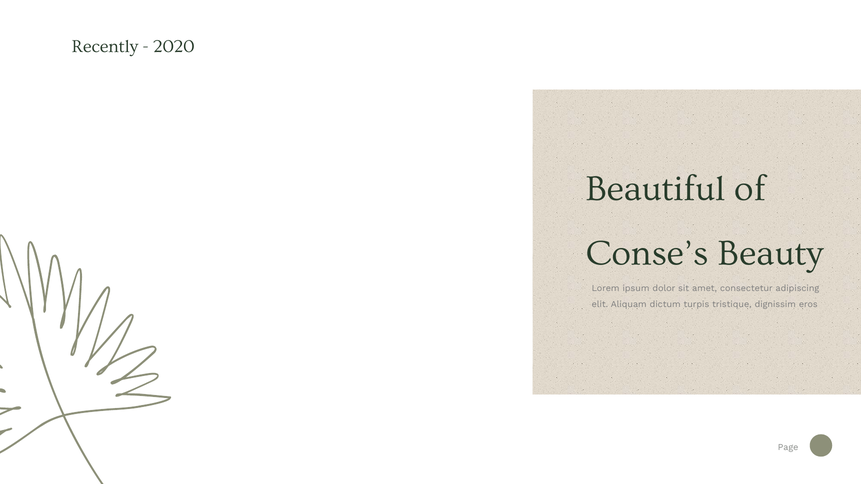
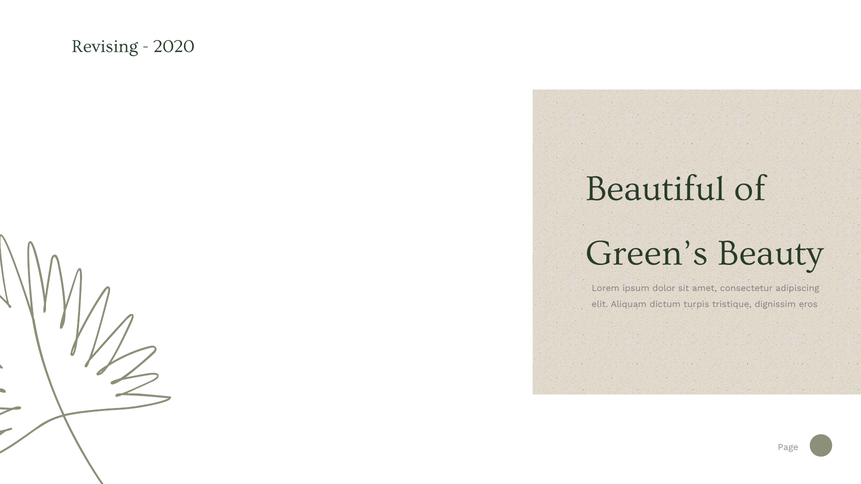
Recently: Recently -> Revising
Conse’s: Conse’s -> Green’s
